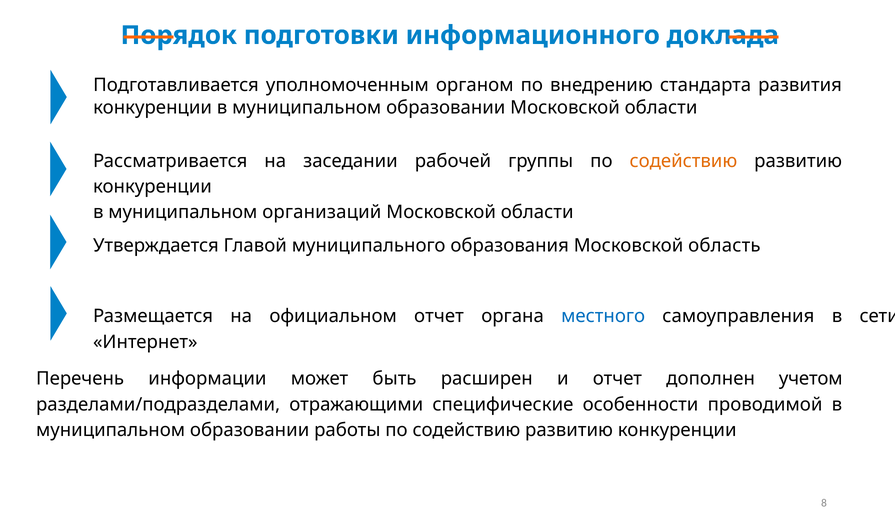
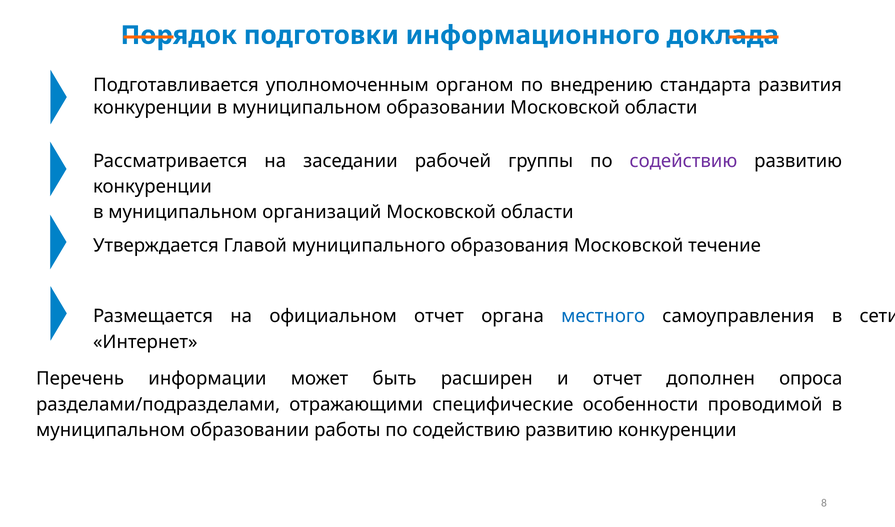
содействию at (683, 161) colour: orange -> purple
область: область -> течение
учетом: учетом -> опроса
